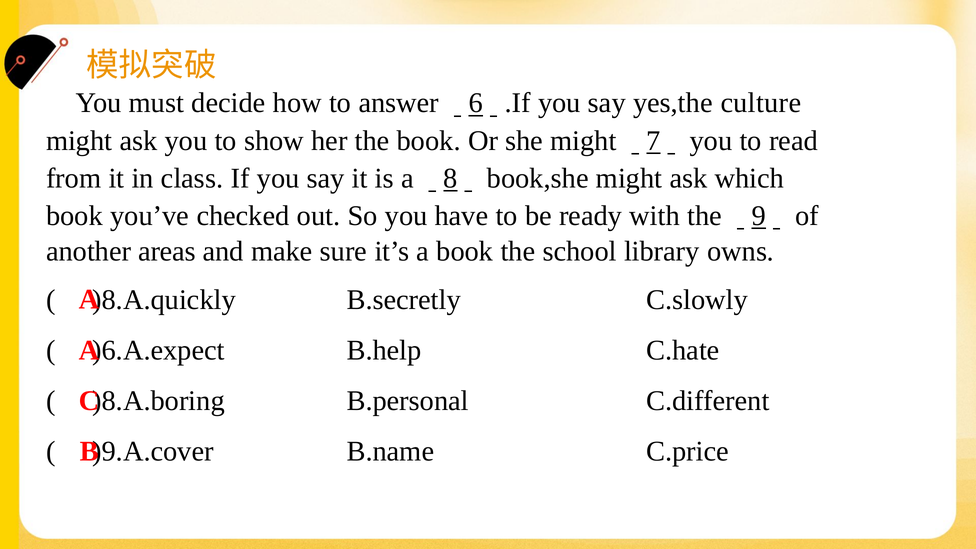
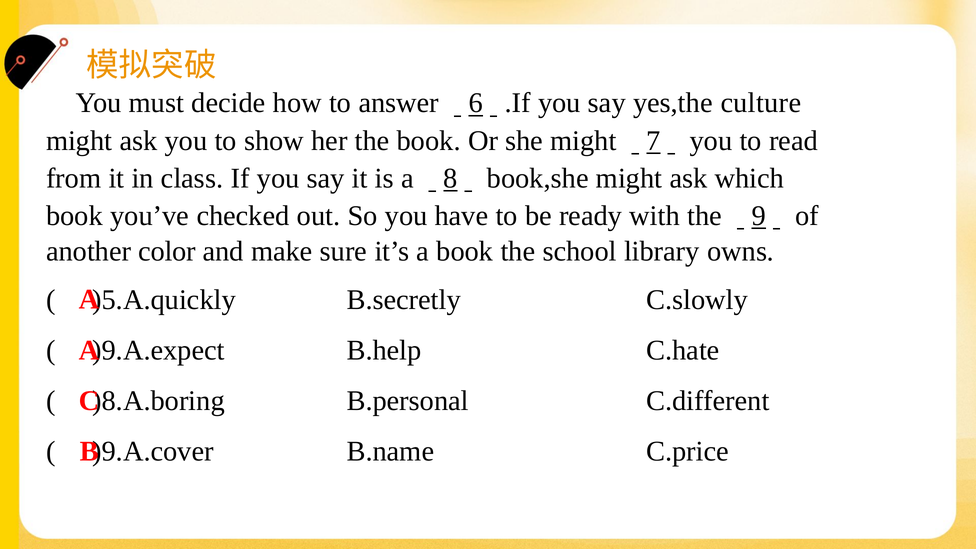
areas: areas -> color
)8.A.quickly: )8.A.quickly -> )5.A.quickly
)6.A.expect: )6.A.expect -> )9.A.expect
